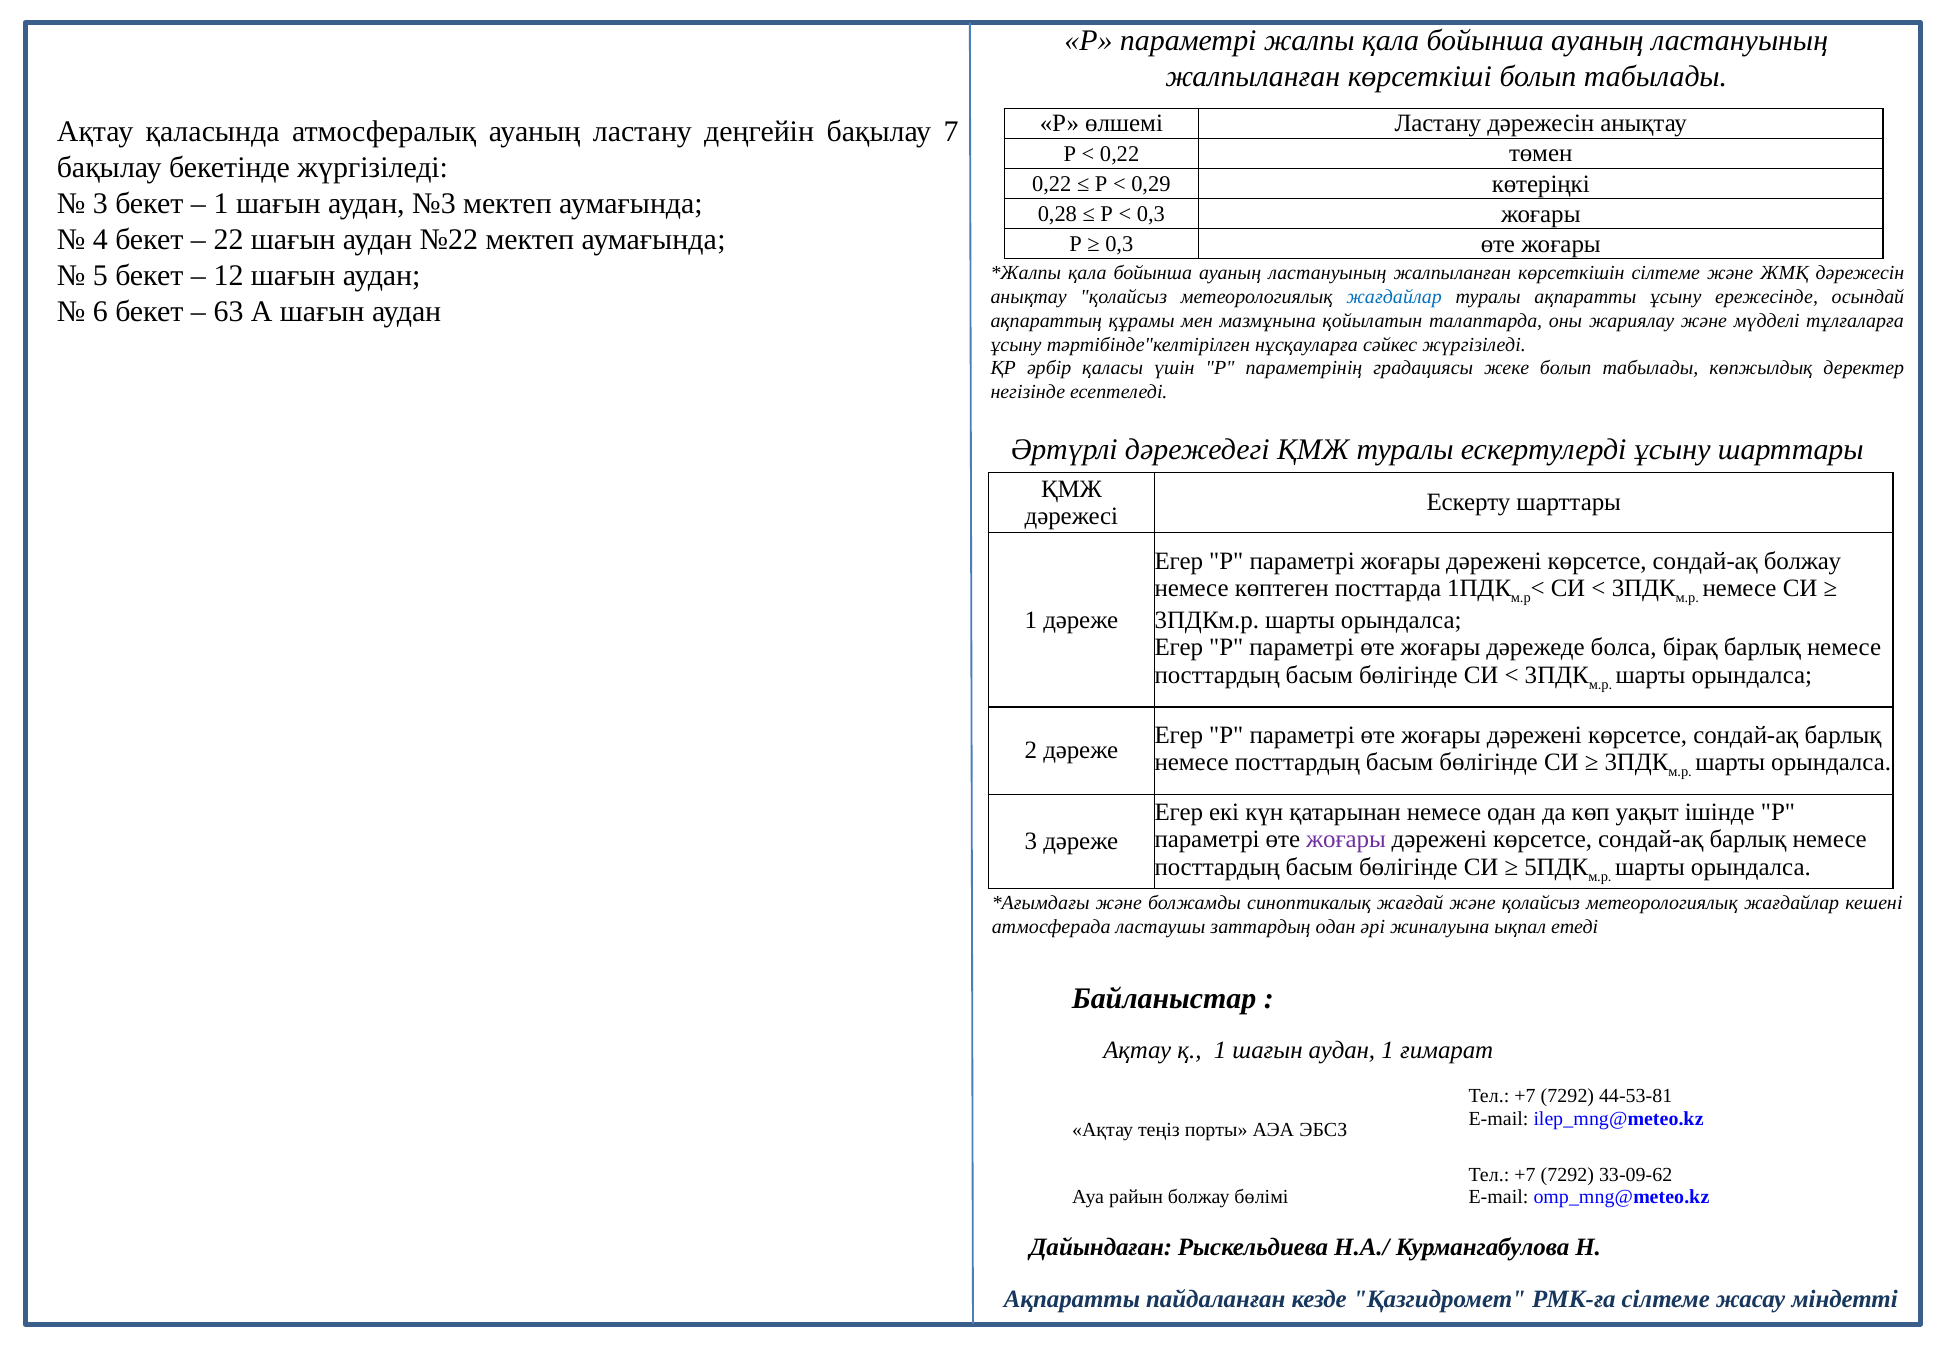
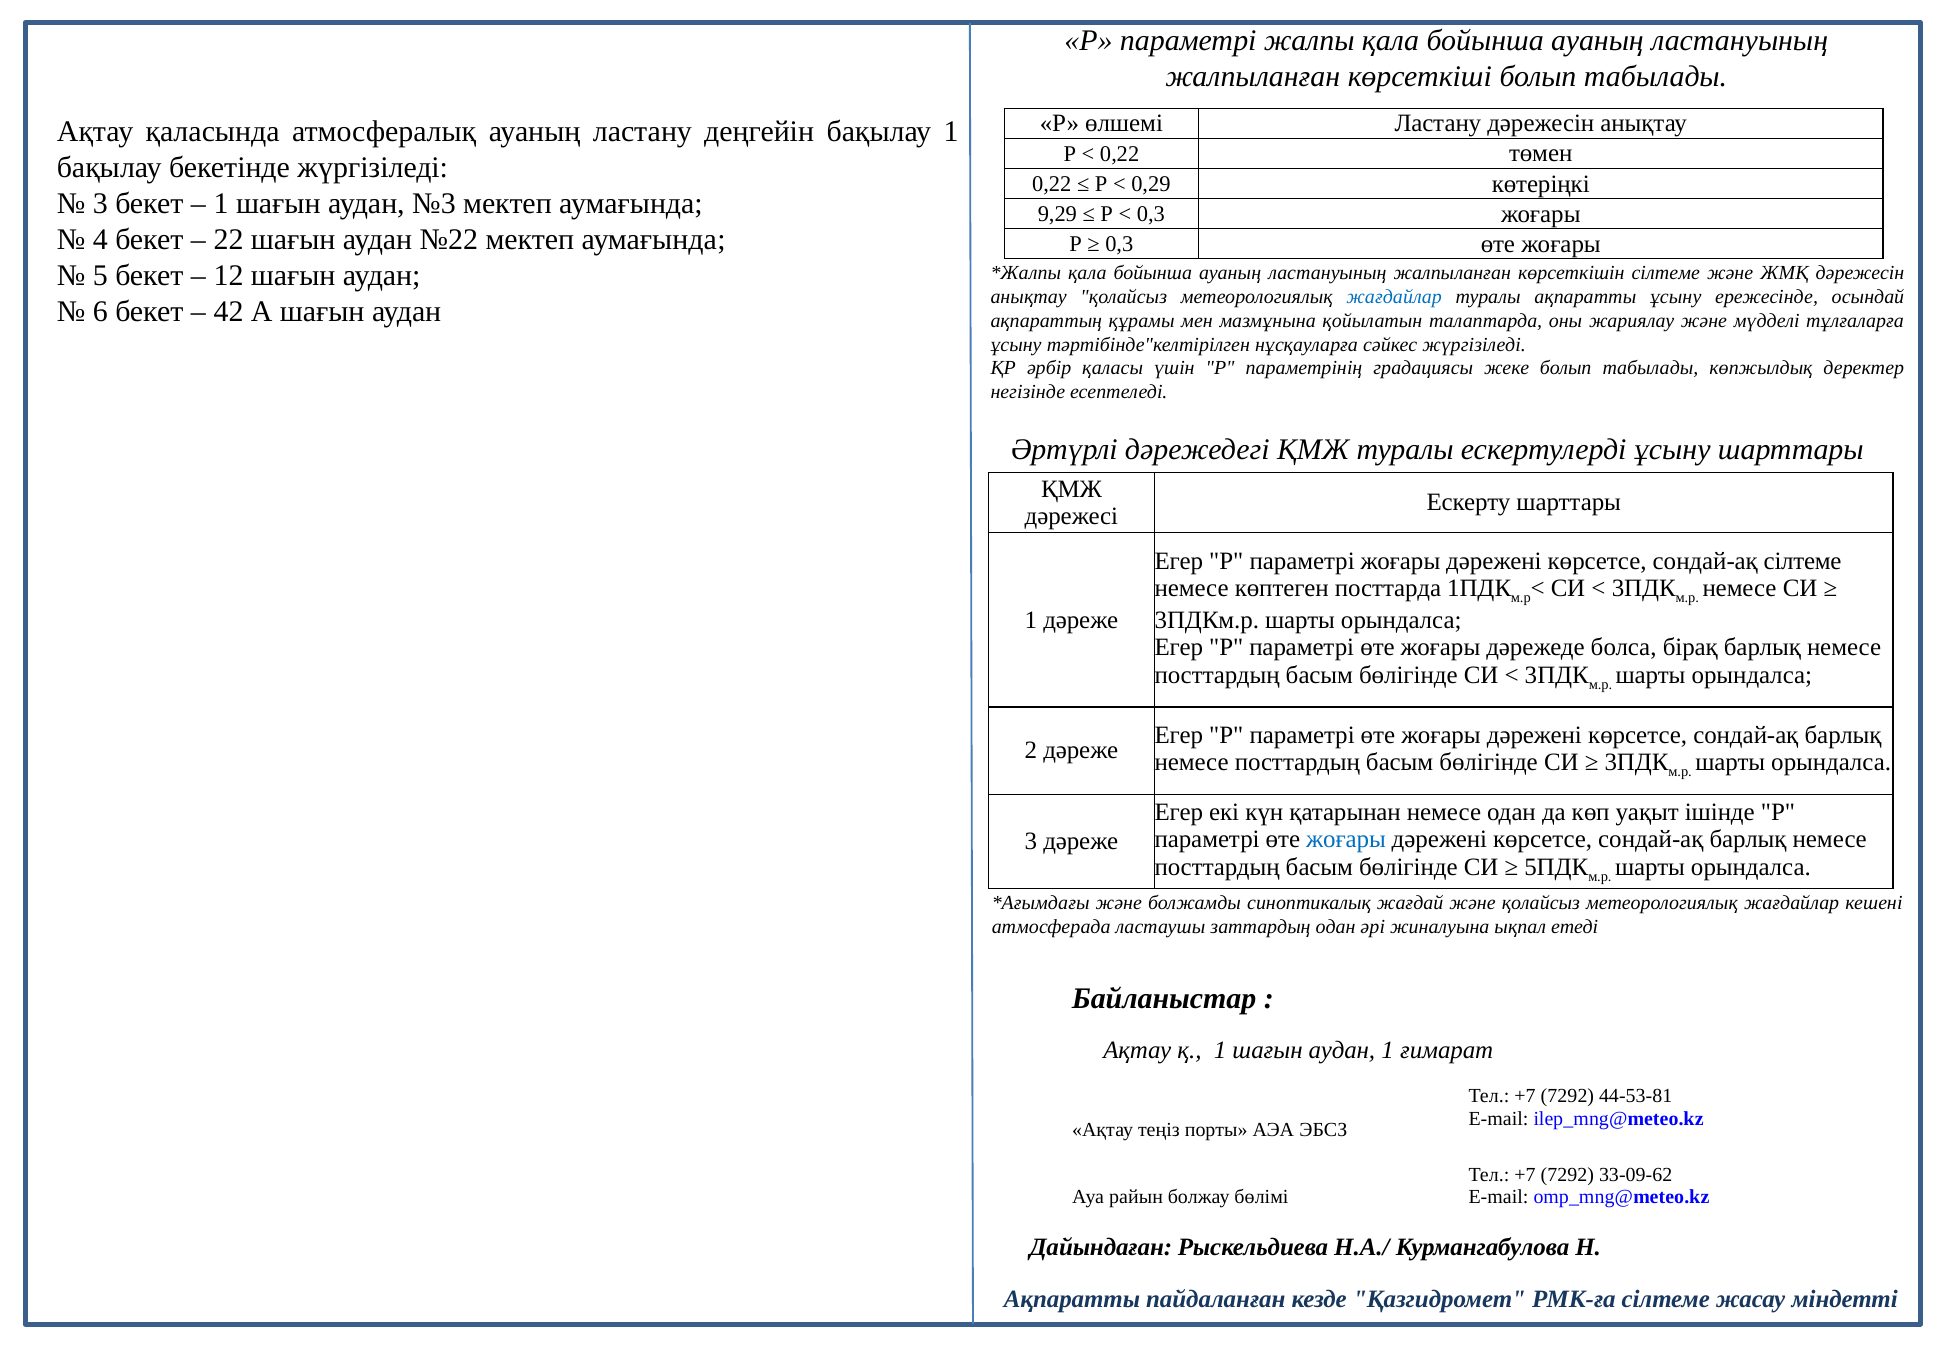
бақылау 7: 7 -> 1
0,28: 0,28 -> 9,29
63: 63 -> 42
сондай-ақ болжау: болжау -> сілтеме
жоғары at (1346, 839) colour: purple -> blue
